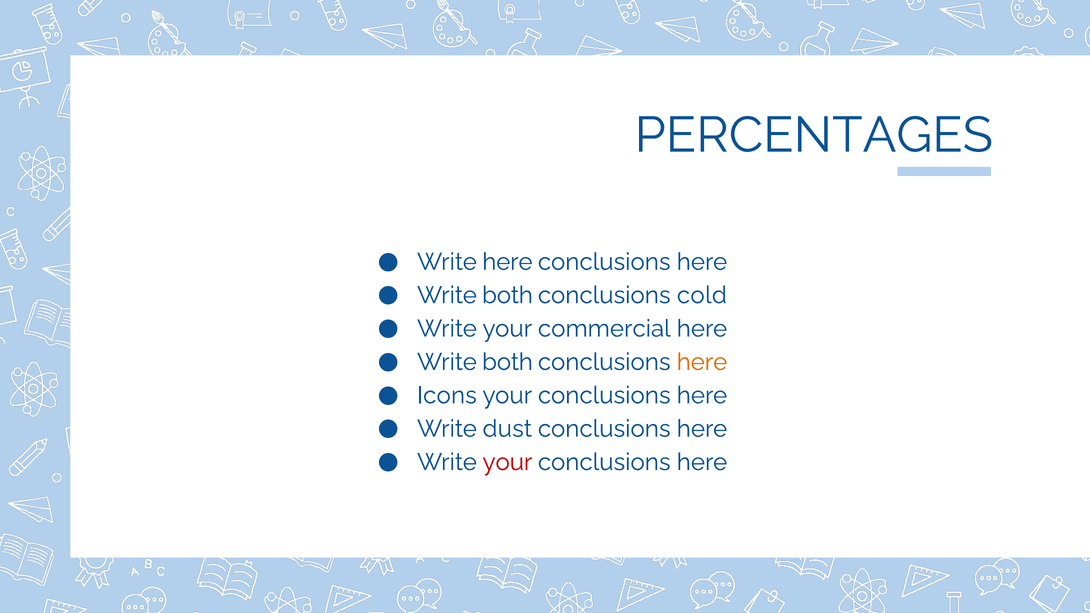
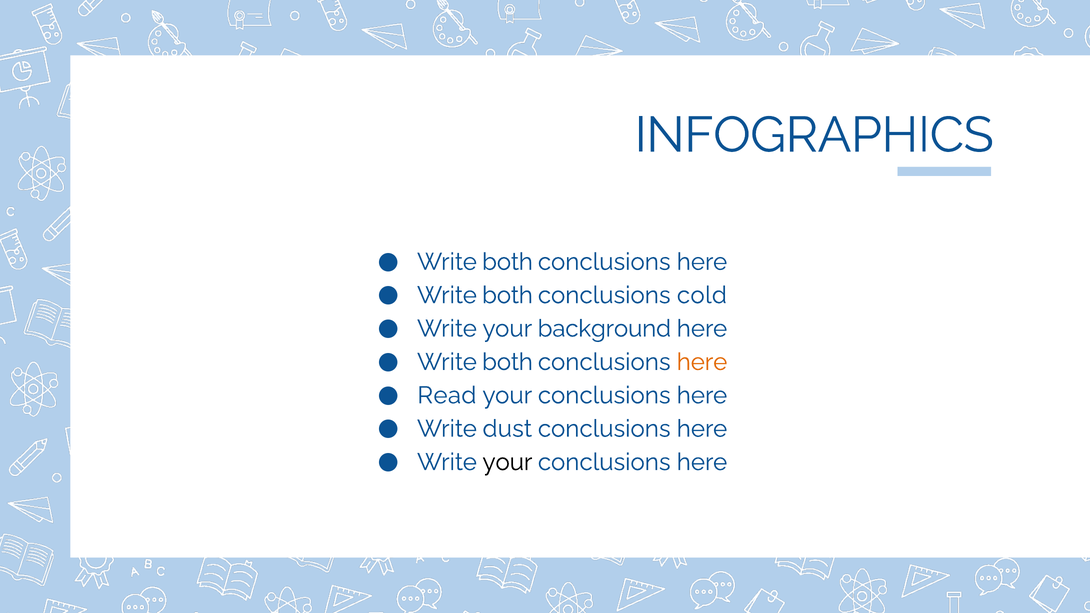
PERCENTAGES: PERCENTAGES -> INFOGRAPHICS
here at (507, 262): here -> both
commercial: commercial -> background
Icons: Icons -> Read
your at (507, 462) colour: red -> black
